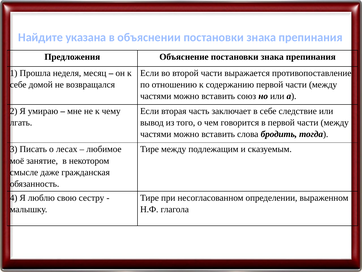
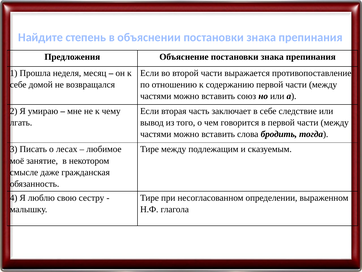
указана: указана -> степень
